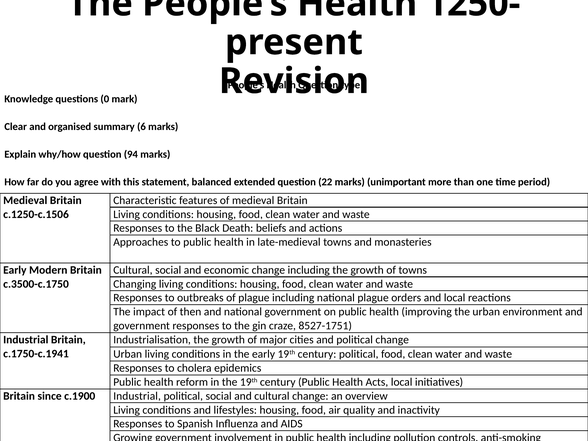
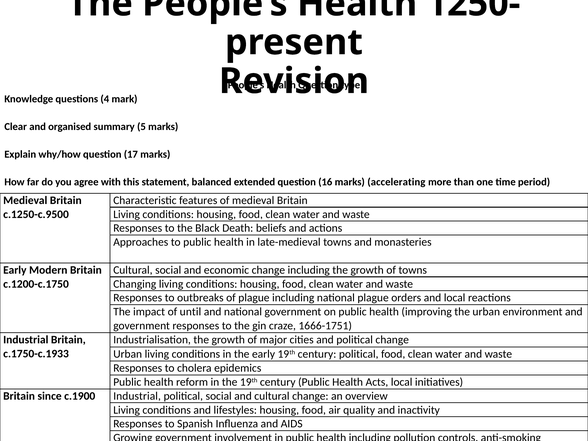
0: 0 -> 4
6: 6 -> 5
94: 94 -> 17
22: 22 -> 16
unimportant: unimportant -> accelerating
c.1250-c.1506: c.1250-c.1506 -> c.1250-c.9500
c.3500-c.1750: c.3500-c.1750 -> c.1200-c.1750
then: then -> until
8527-1751: 8527-1751 -> 1666-1751
c.1750-c.1941: c.1750-c.1941 -> c.1750-c.1933
